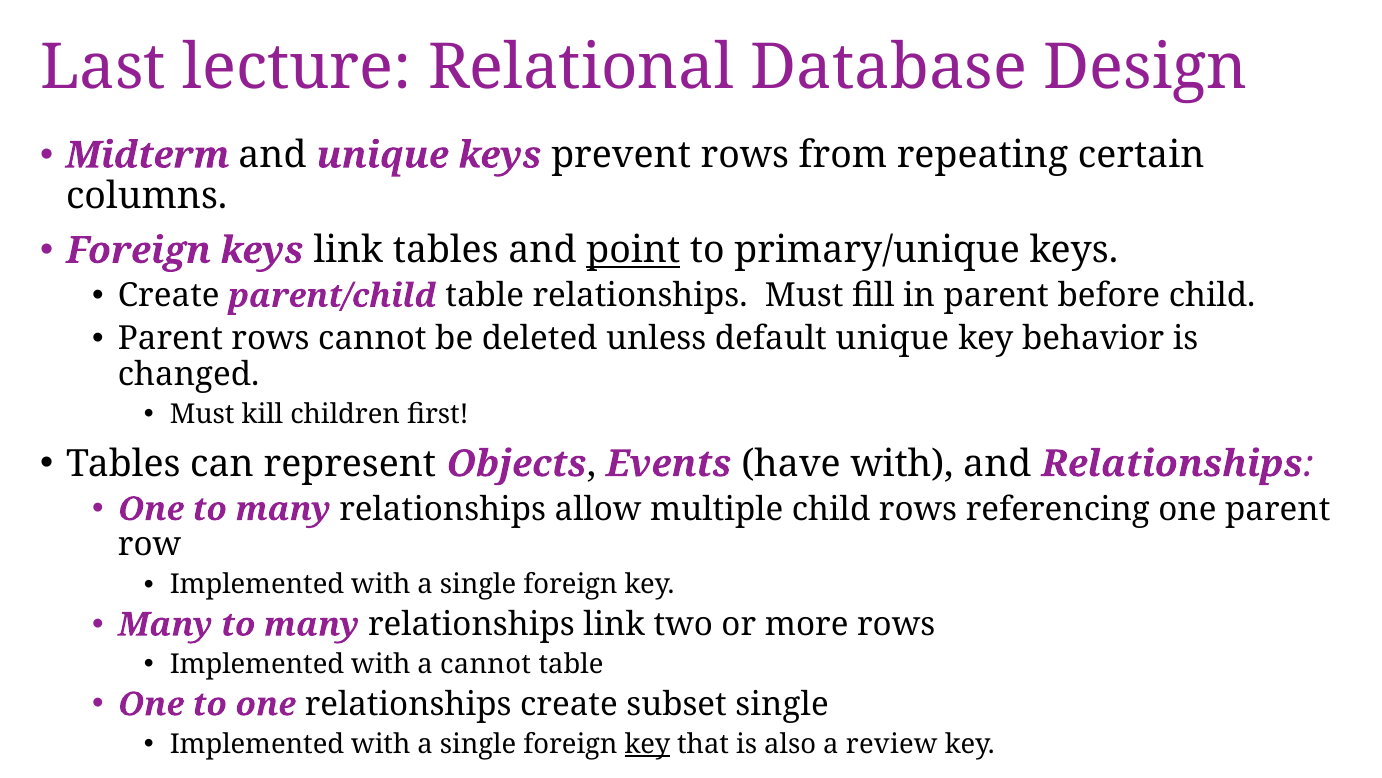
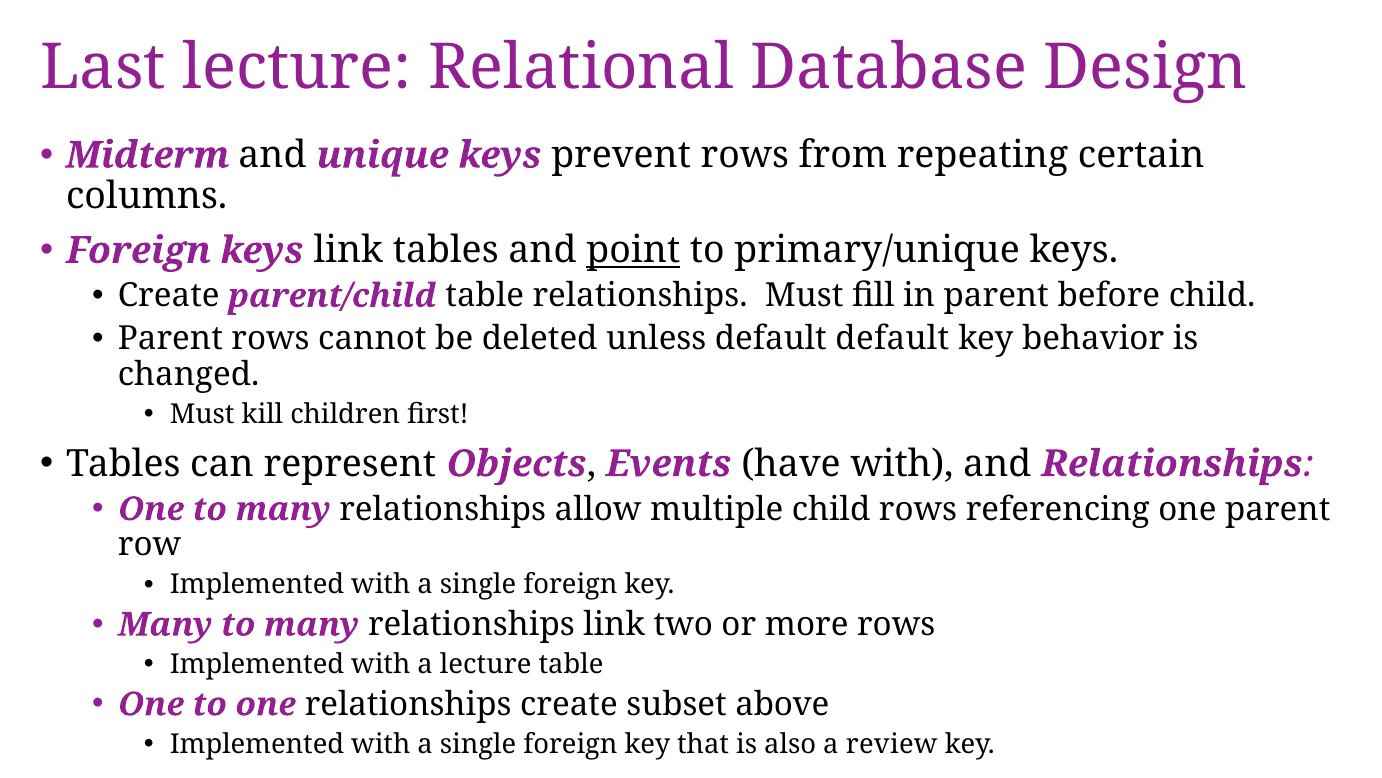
default unique: unique -> default
a cannot: cannot -> lecture
subset single: single -> above
key at (647, 744) underline: present -> none
